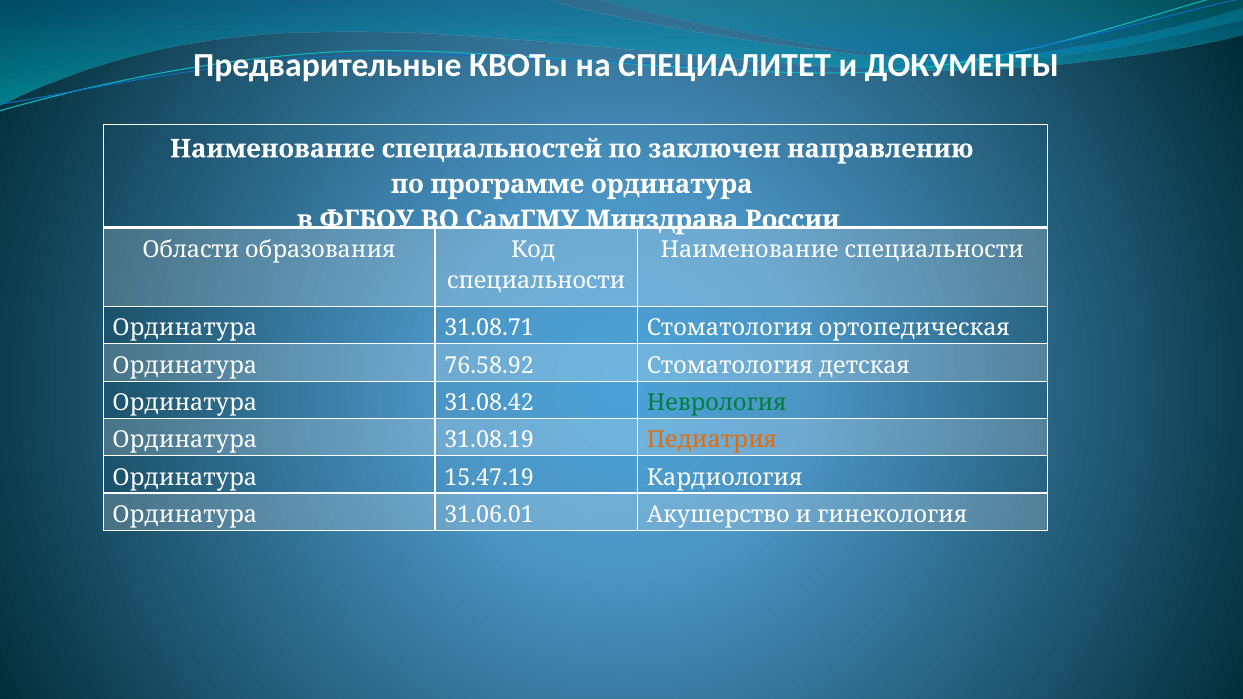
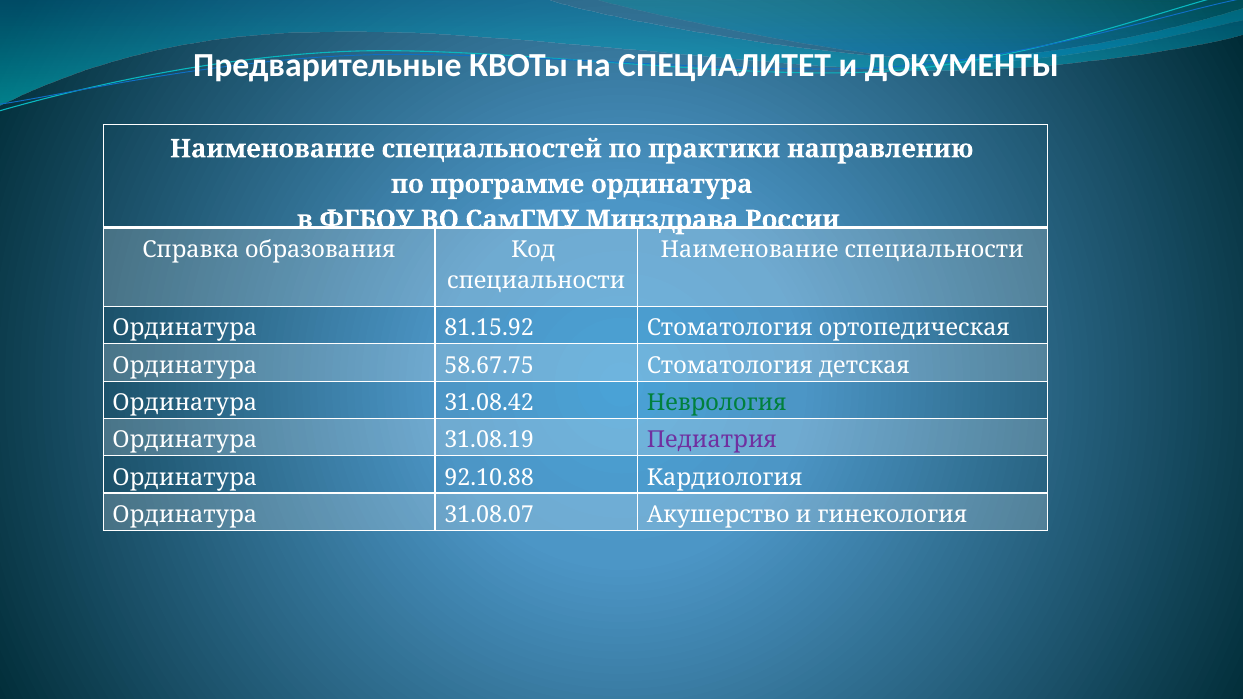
заключен: заключен -> практики
Области: Области -> Справка
31.08.71: 31.08.71 -> 81.15.92
76.58.92: 76.58.92 -> 58.67.75
Педиатрия colour: orange -> purple
15.47.19: 15.47.19 -> 92.10.88
31.06.01: 31.06.01 -> 31.08.07
